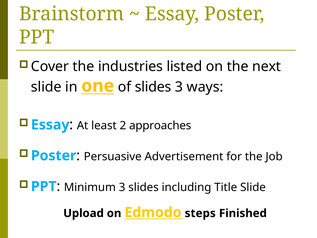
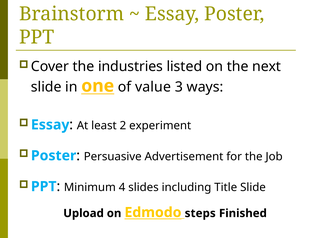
of slides: slides -> value
approaches: approaches -> experiment
Minimum 3: 3 -> 4
